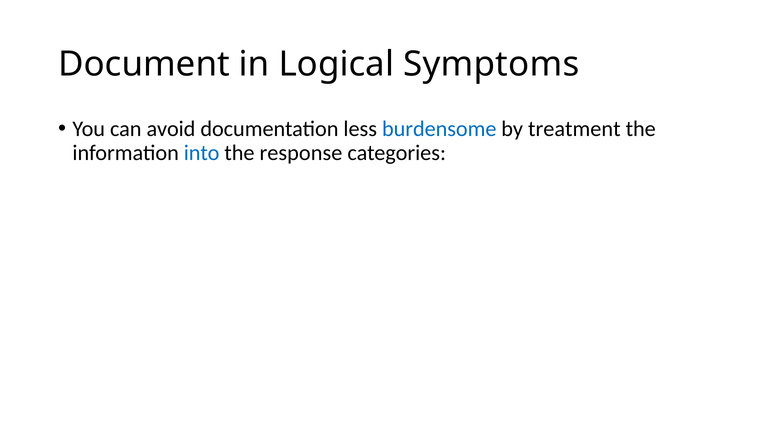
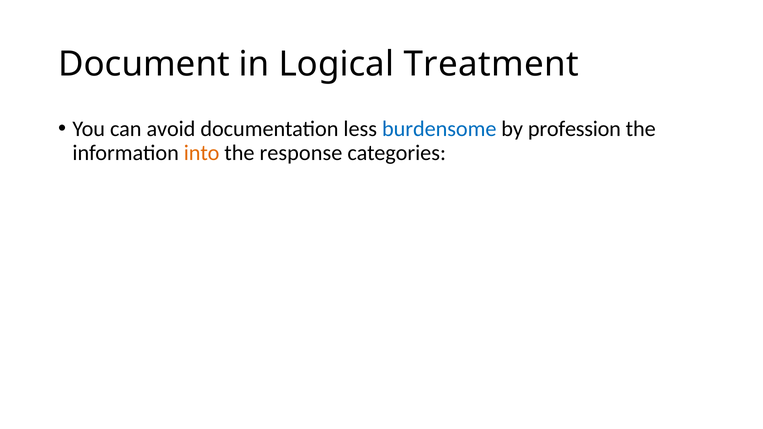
Symptoms: Symptoms -> Treatment
treatment: treatment -> profession
into colour: blue -> orange
